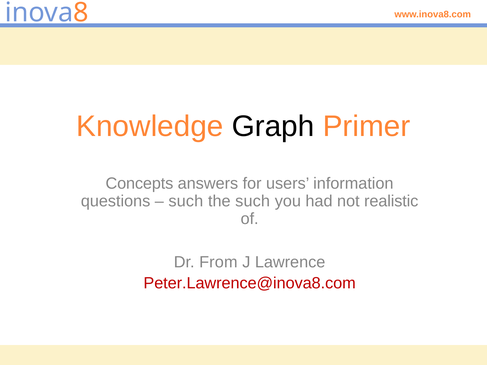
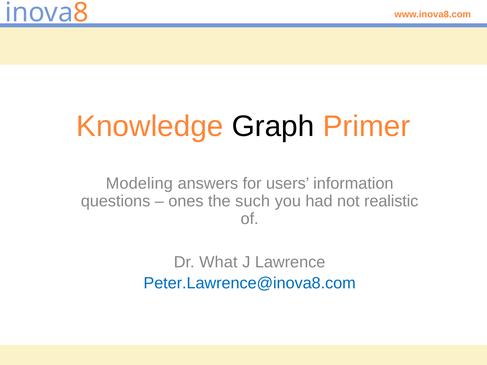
Concepts: Concepts -> Modeling
such at (186, 201): such -> ones
From: From -> What
Peter.Lawrence@inova8.com colour: red -> blue
